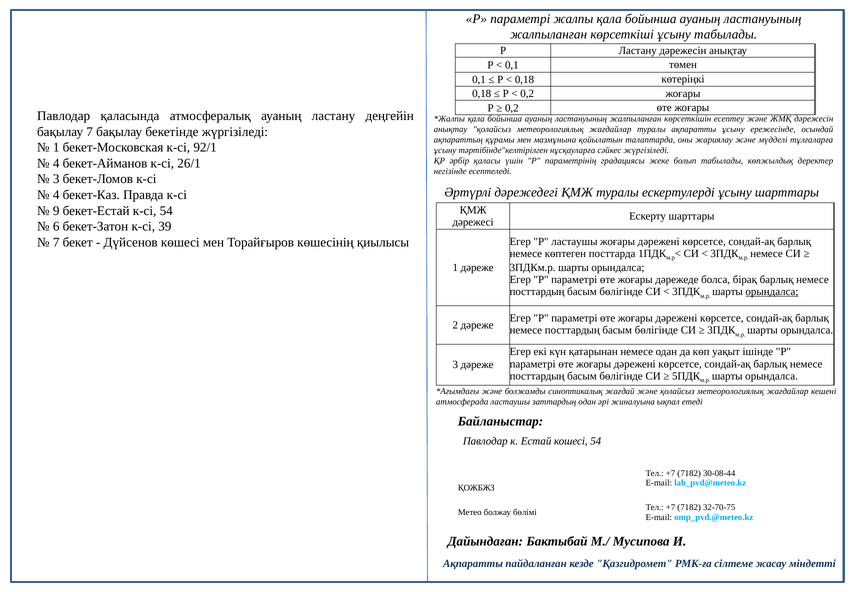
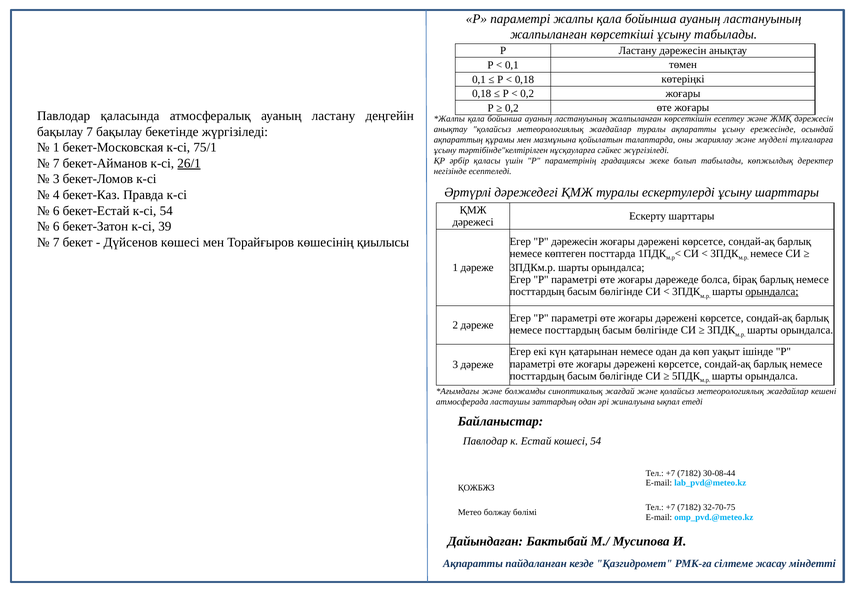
92/1: 92/1 -> 75/1
4 at (56, 163): 4 -> 7
26/1 underline: none -> present
9 at (56, 211): 9 -> 6
Р ластаушы: ластаушы -> дәрежесін
